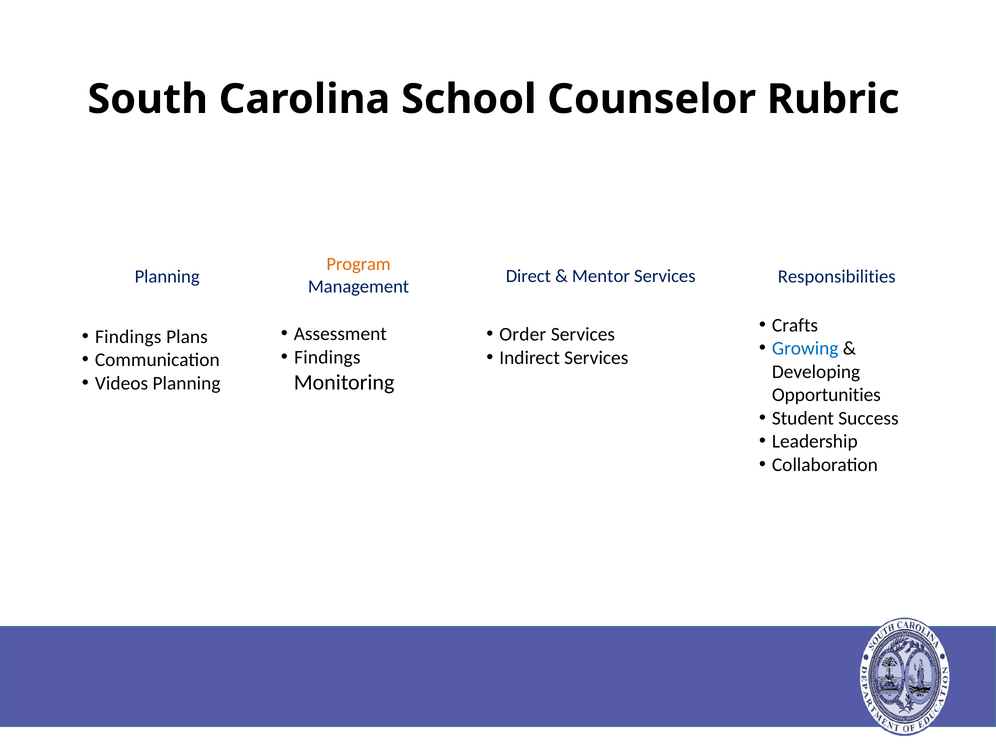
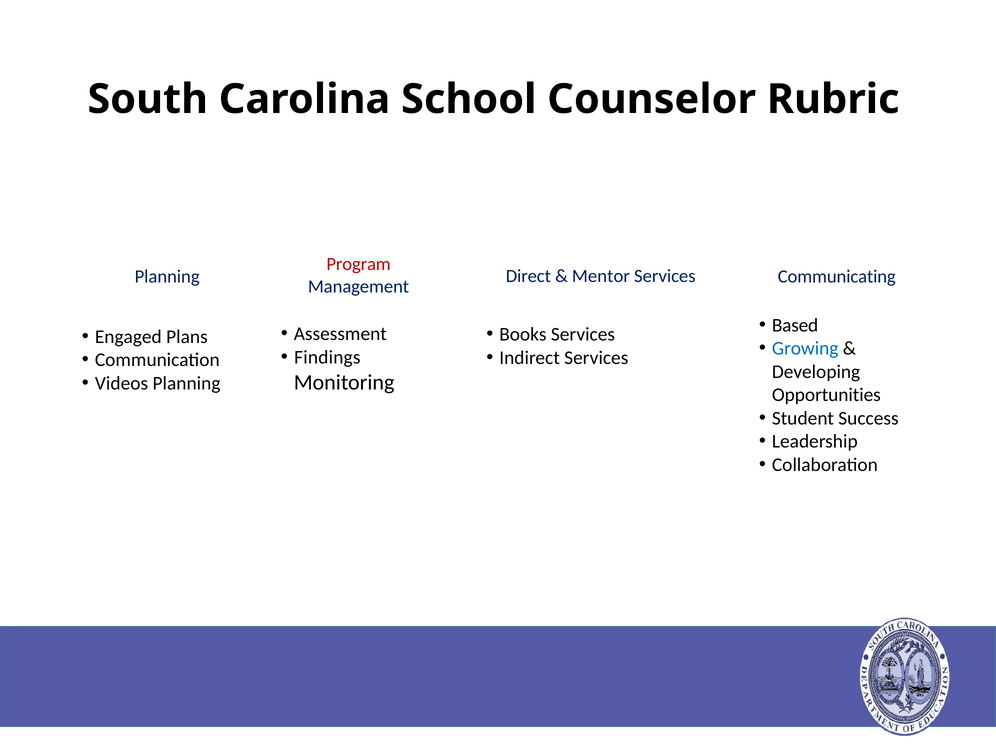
Program colour: orange -> red
Responsibilities: Responsibilities -> Communicating
Crafts: Crafts -> Based
Order: Order -> Books
Findings at (128, 337): Findings -> Engaged
